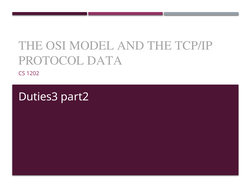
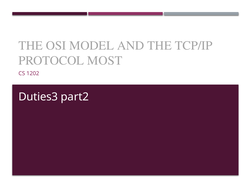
DATA: DATA -> MOST
